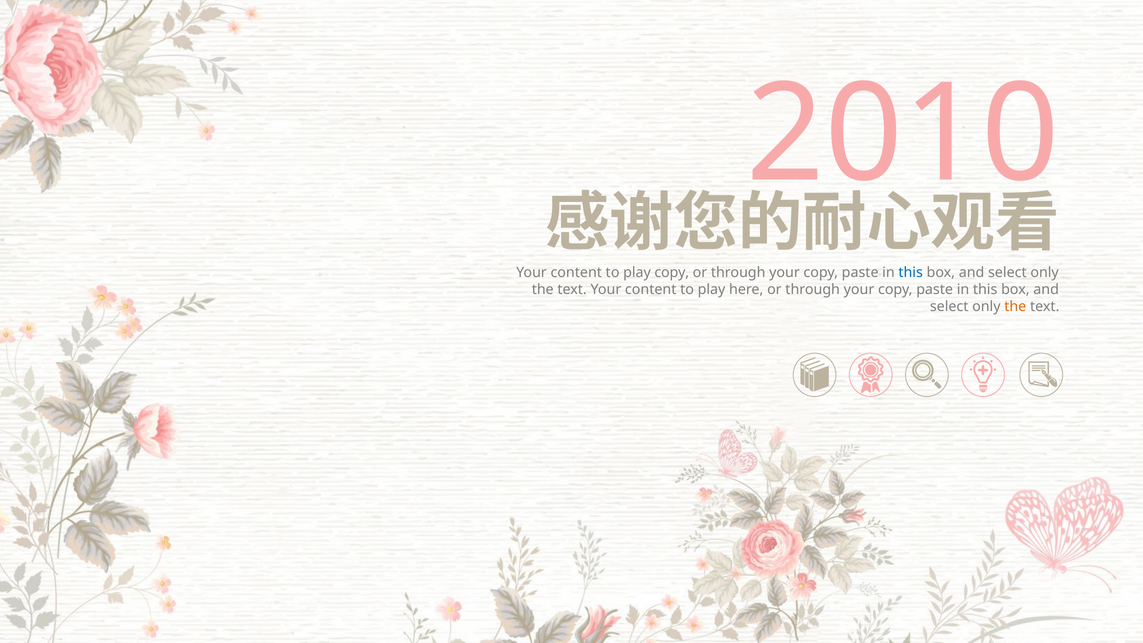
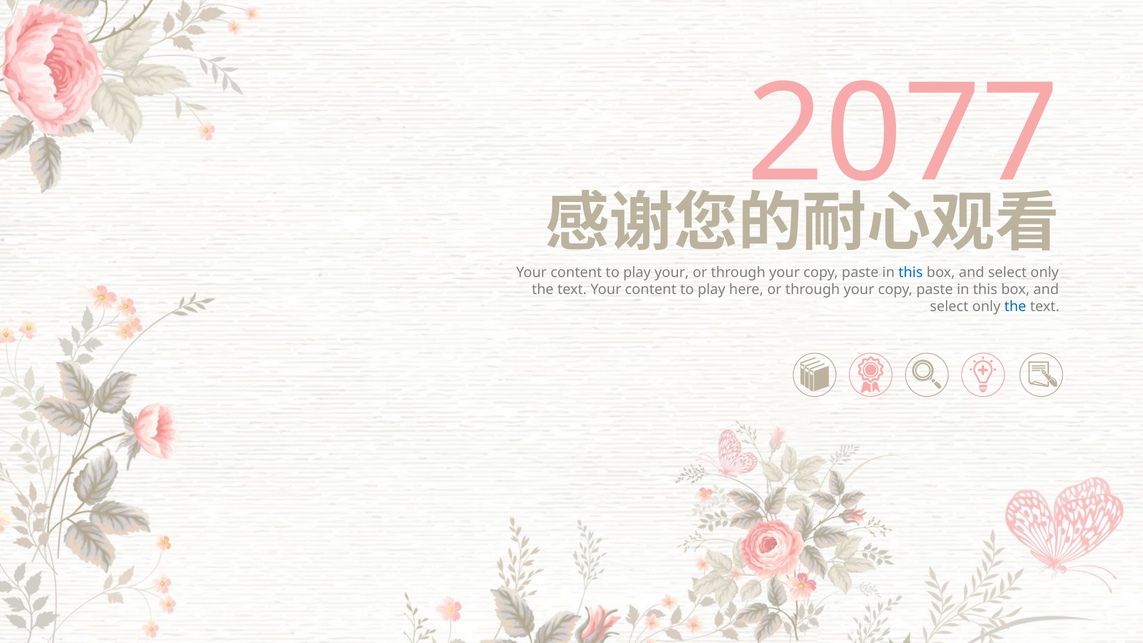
2010: 2010 -> 2077
play copy: copy -> your
the at (1015, 307) colour: orange -> blue
